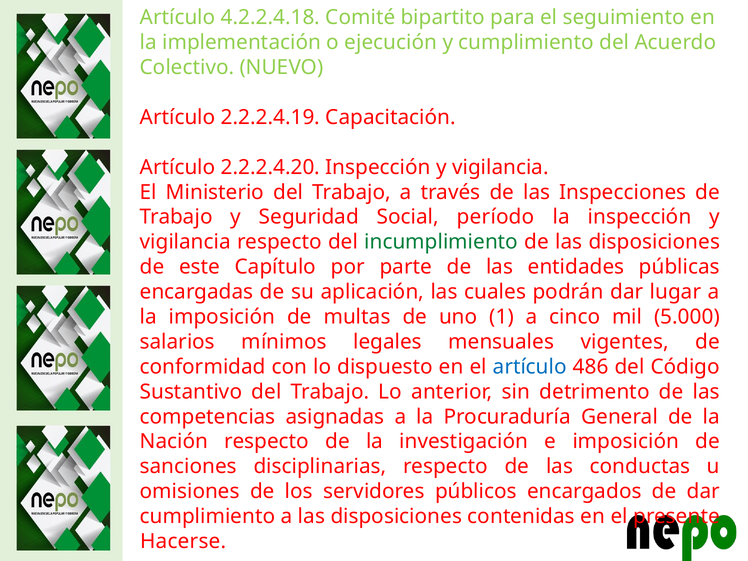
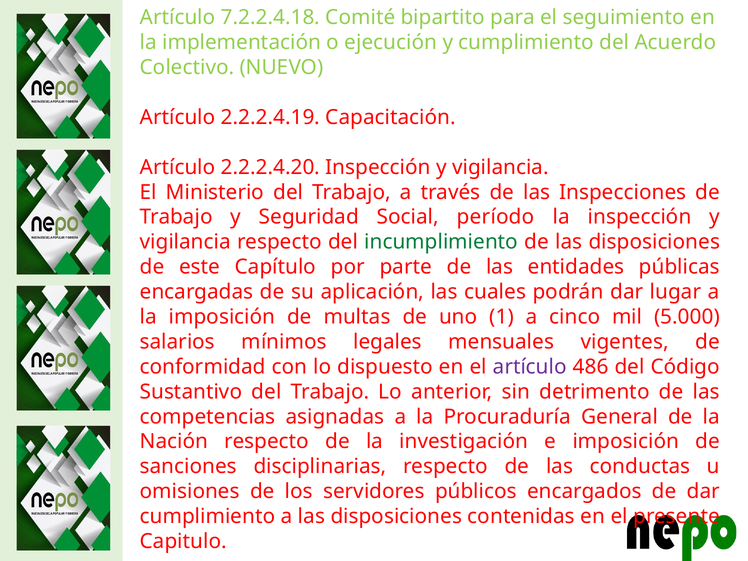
4.2.2.4.18: 4.2.2.4.18 -> 7.2.2.4.18
artículo at (530, 367) colour: blue -> purple
Hacerse: Hacerse -> Capitulo
